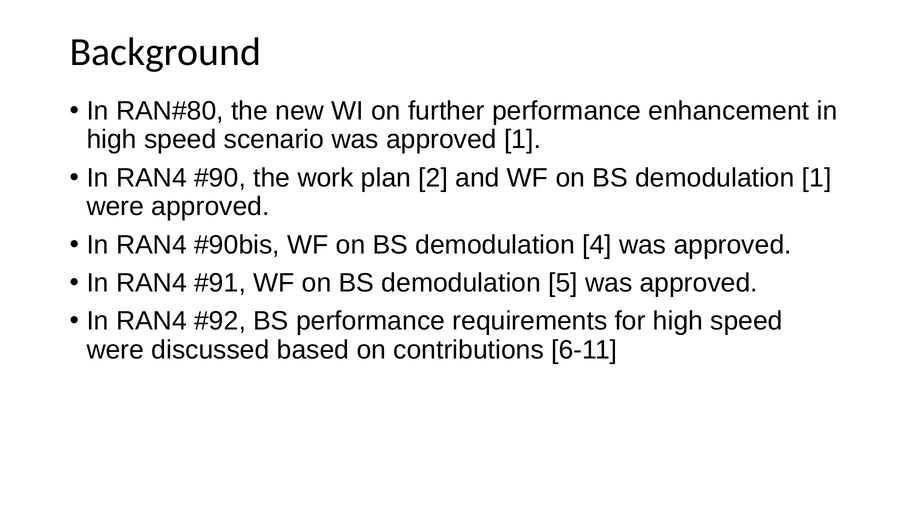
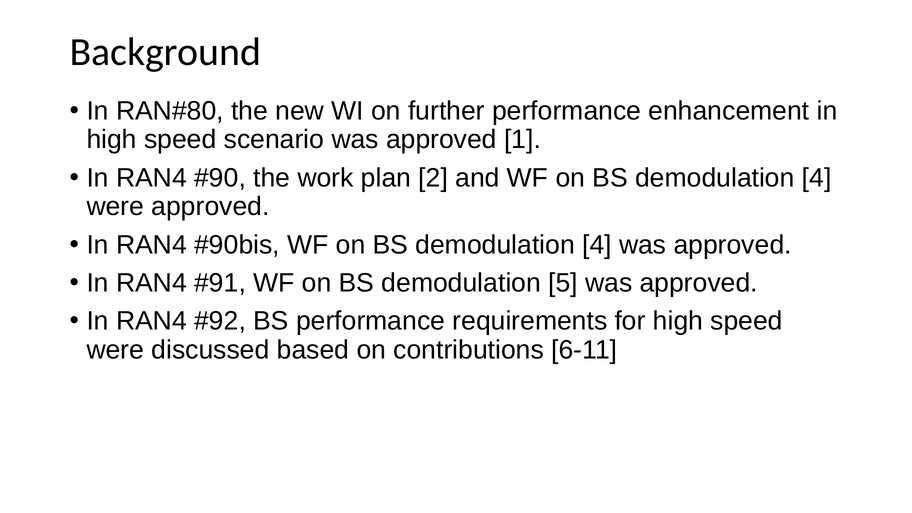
1 at (817, 178): 1 -> 4
